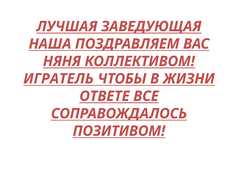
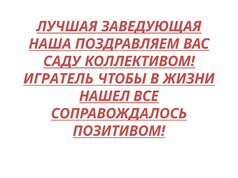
НЯНЯ: НЯНЯ -> САДУ
ОТВЕТЕ: ОТВЕТЕ -> НАШЕЛ
